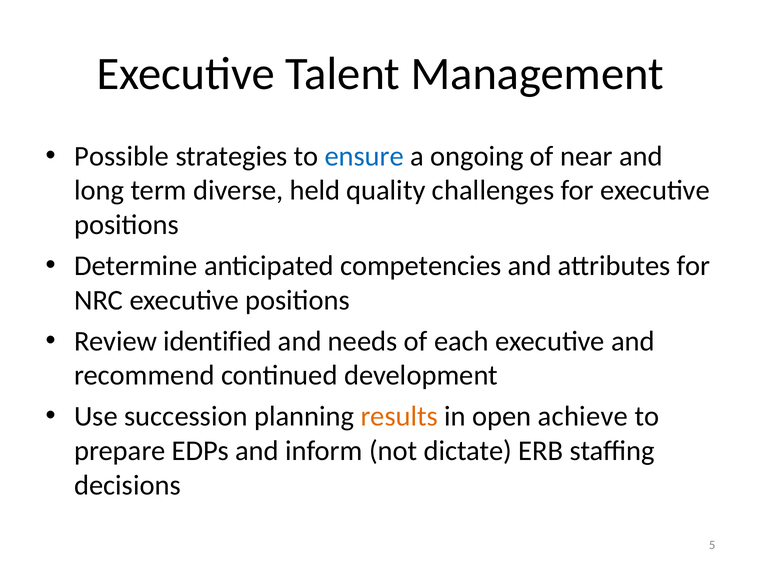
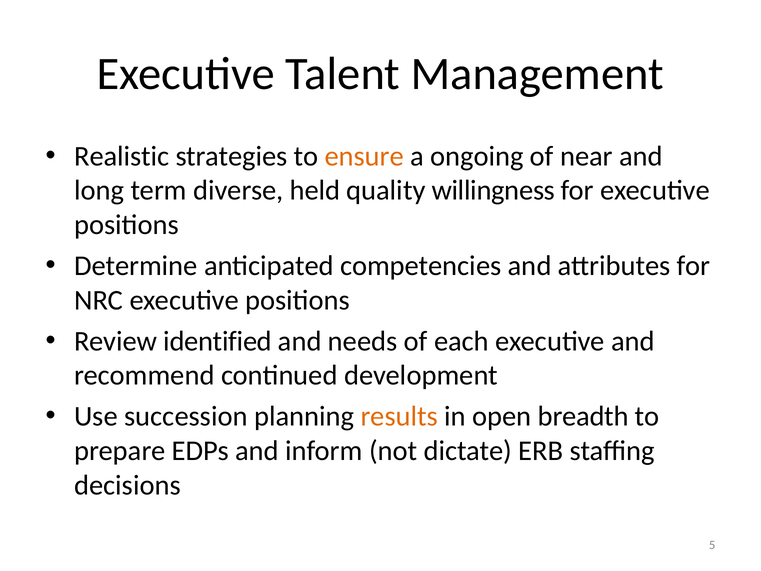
Possible: Possible -> Realistic
ensure colour: blue -> orange
challenges: challenges -> willingness
achieve: achieve -> breadth
